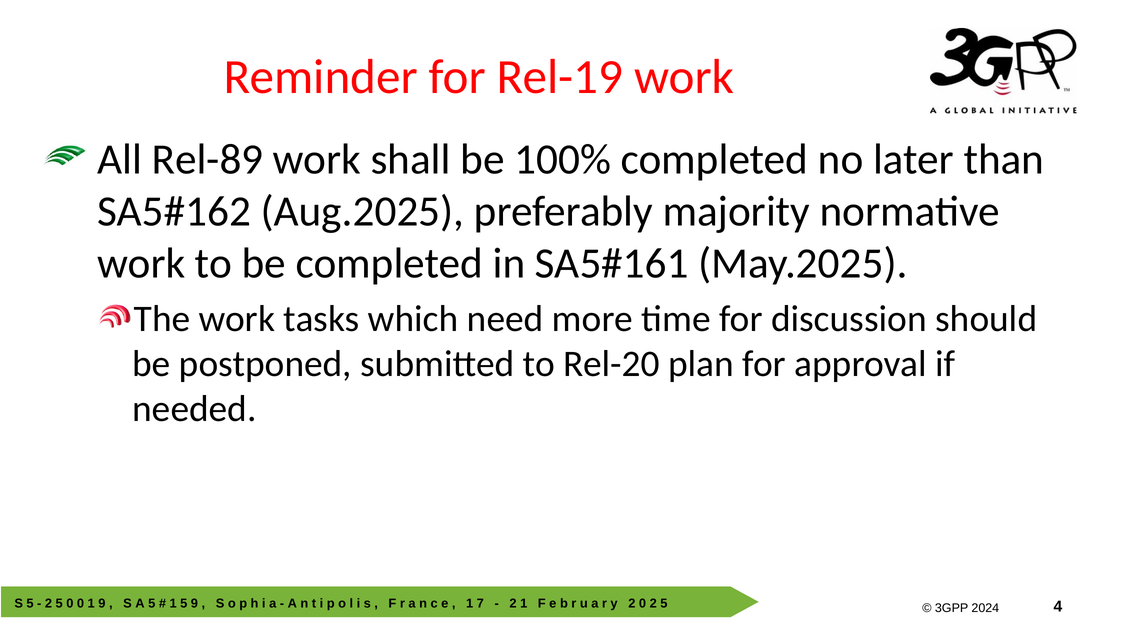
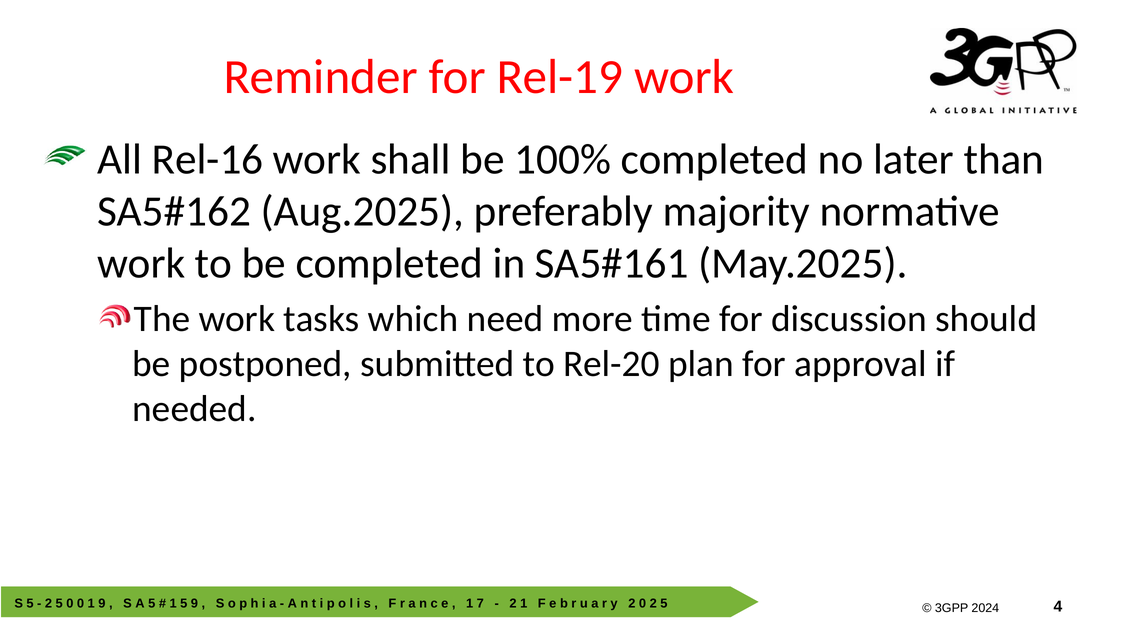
Rel-89: Rel-89 -> Rel-16
